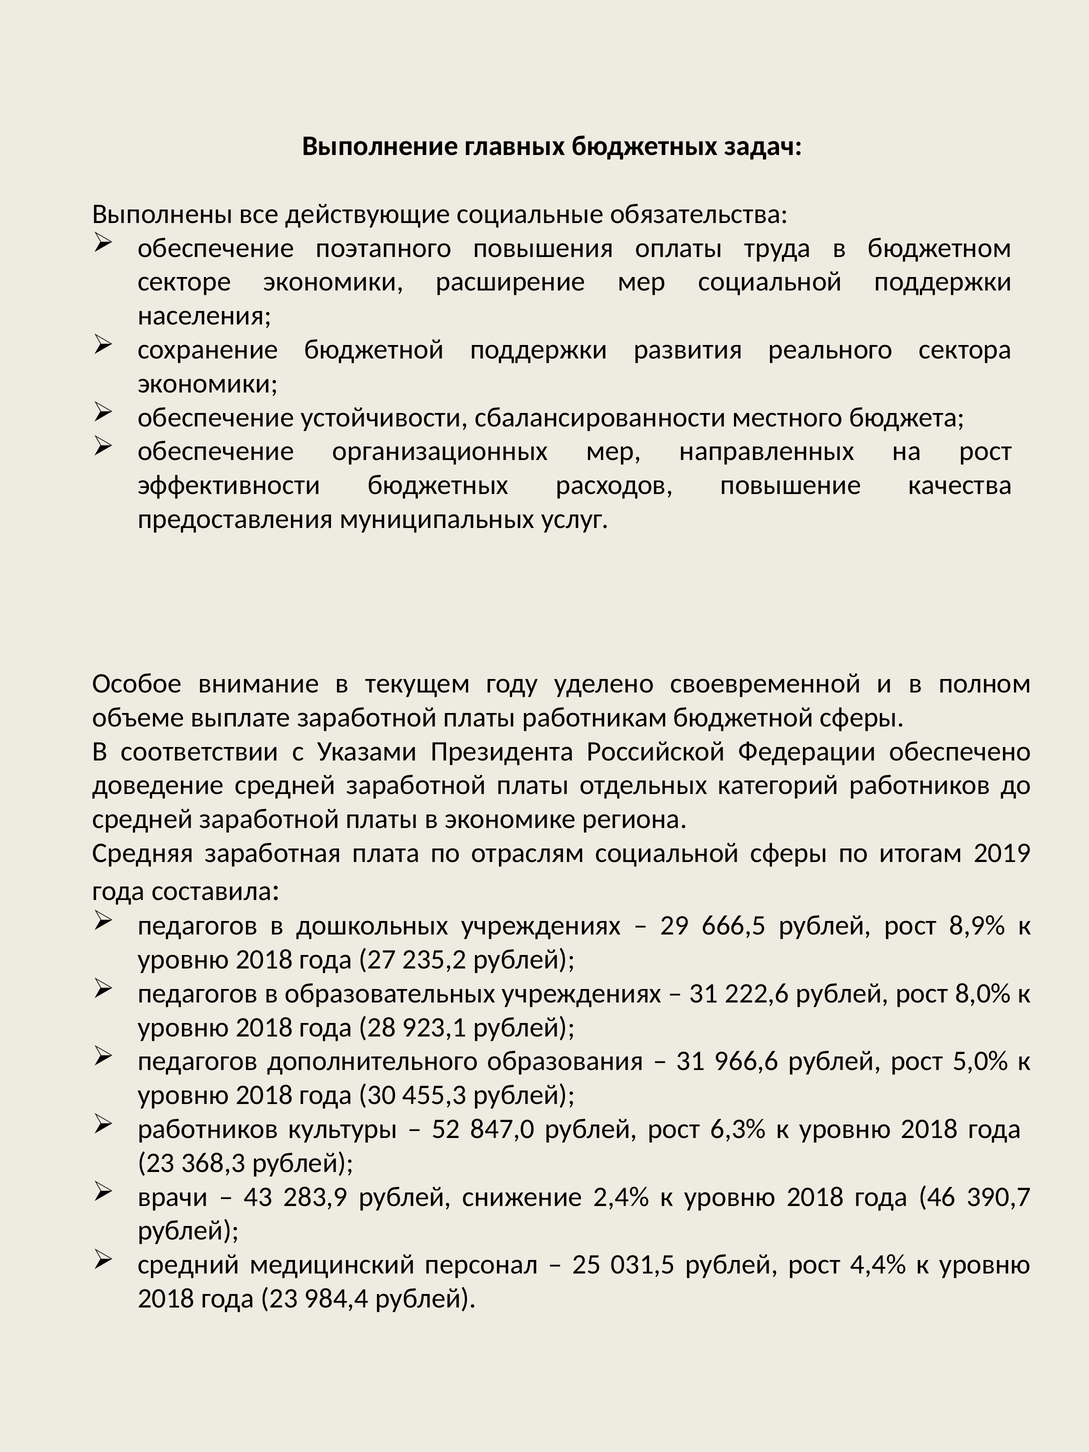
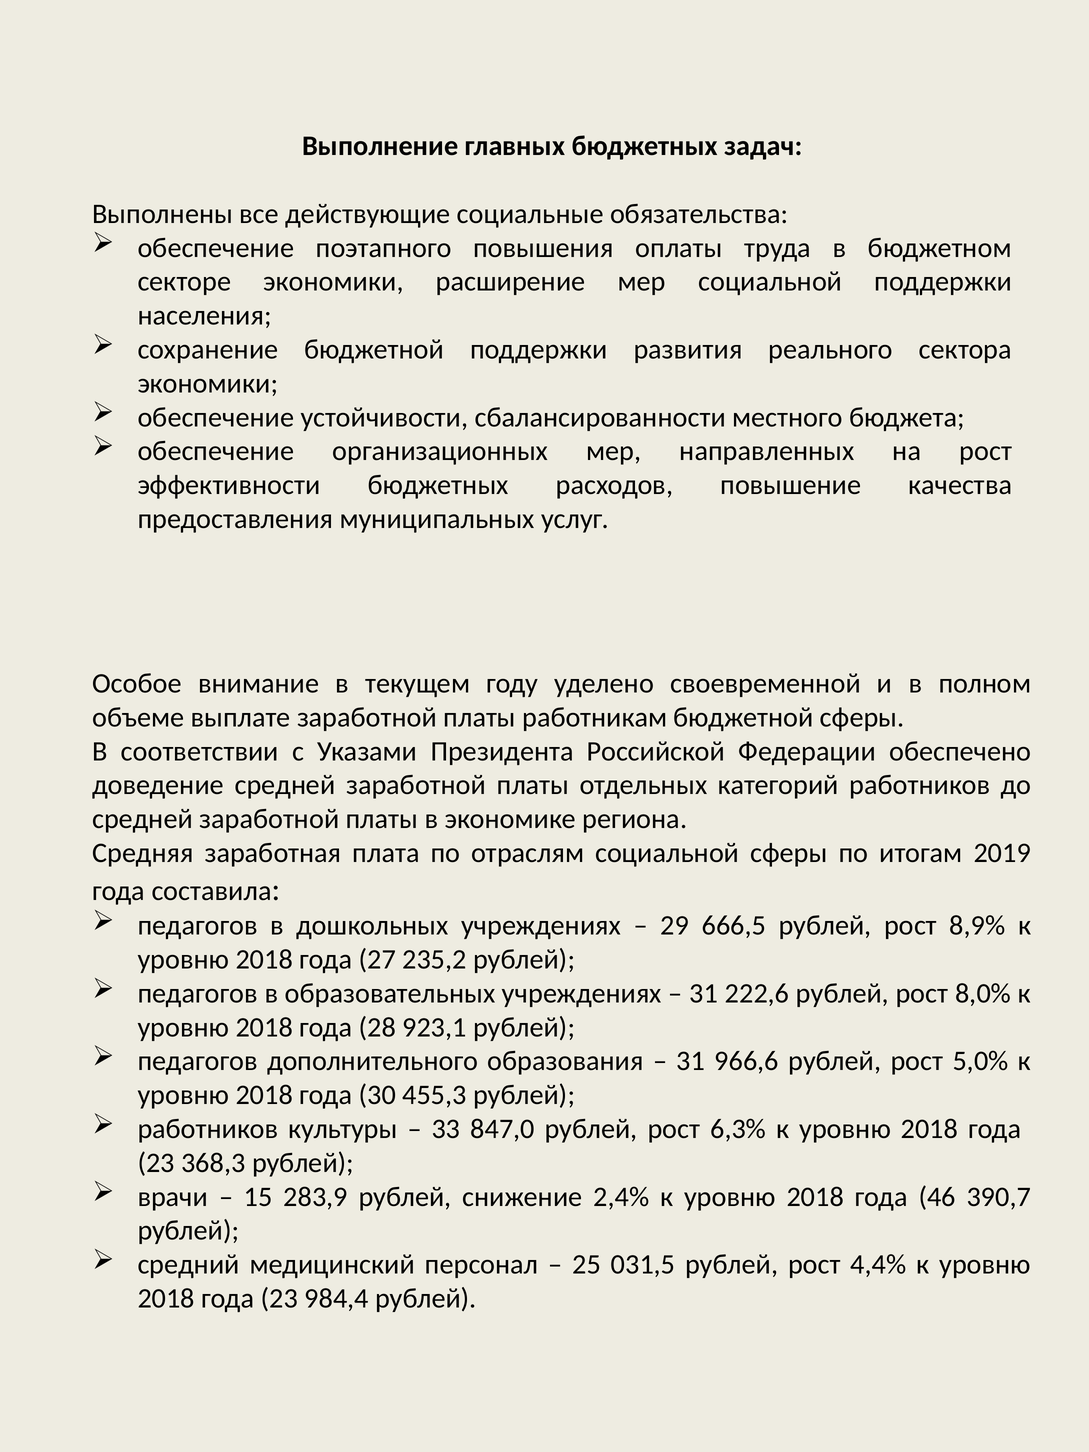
52: 52 -> 33
43: 43 -> 15
